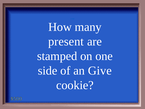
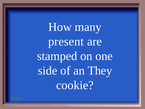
Give: Give -> They
